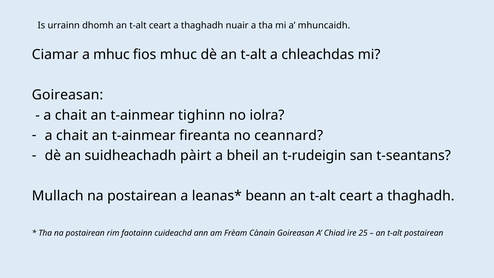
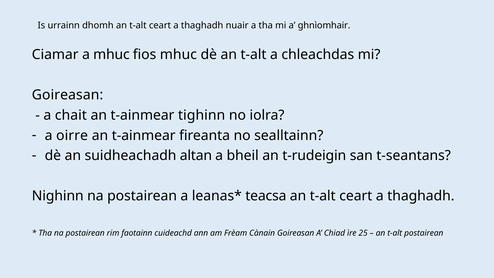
mhuncaidh: mhuncaidh -> ghnìomhair
chait at (72, 135): chait -> oirre
ceannard: ceannard -> sealltainn
pàirt: pàirt -> altan
Mullach: Mullach -> Nighinn
beann: beann -> teacsa
